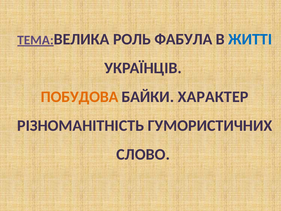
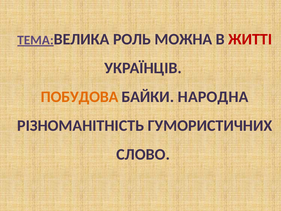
ФАБУЛА: ФАБУЛА -> МОЖНА
ЖИТТІ colour: blue -> red
ХАРАКТЕР: ХАРАКТЕР -> НАРОДНА
